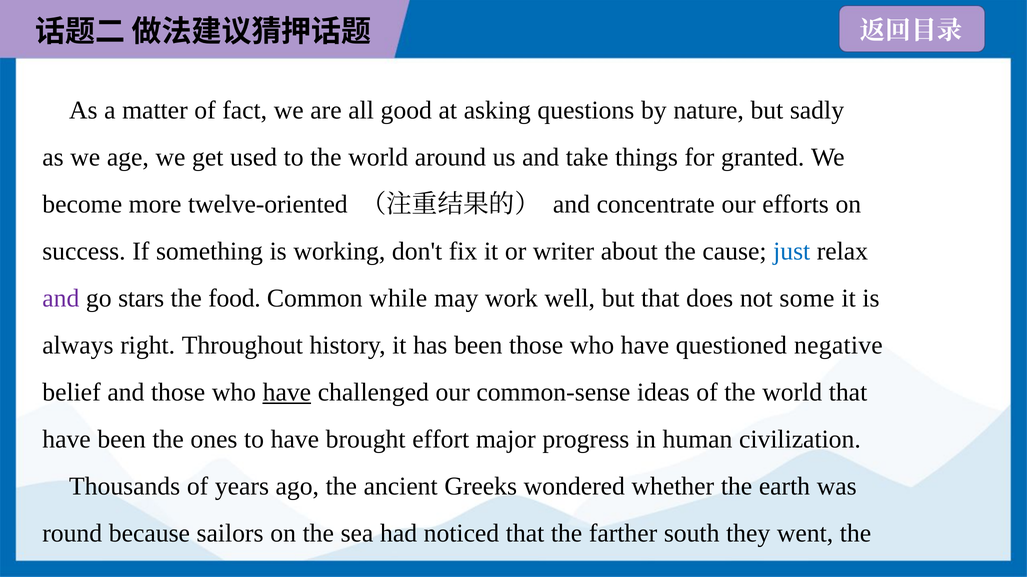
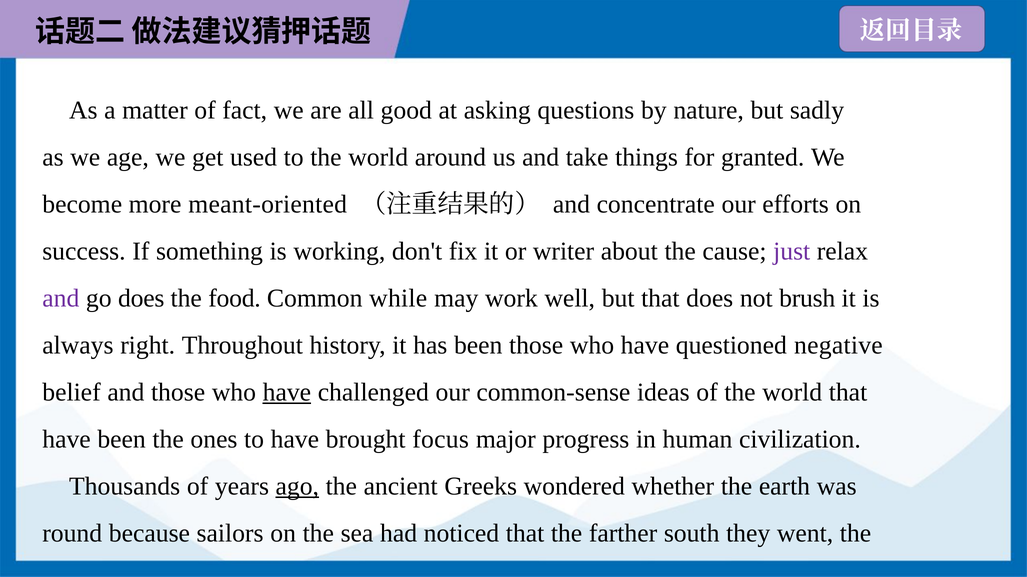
twelve-oriented: twelve-oriented -> meant-oriented
just colour: blue -> purple
go stars: stars -> does
some: some -> brush
effort: effort -> focus
ago underline: none -> present
